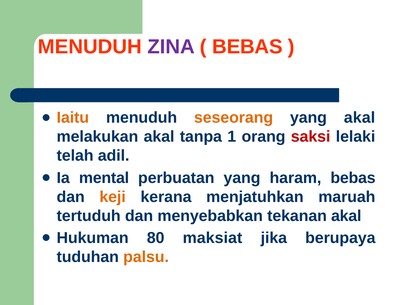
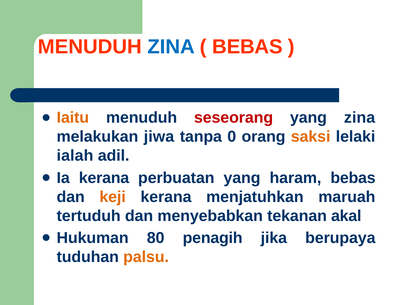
ZINA at (171, 47) colour: purple -> blue
seseorang colour: orange -> red
yang akal: akal -> zina
melakukan akal: akal -> jiwa
1: 1 -> 0
saksi colour: red -> orange
telah: telah -> ialah
Ia mental: mental -> kerana
maksiat: maksiat -> penagih
